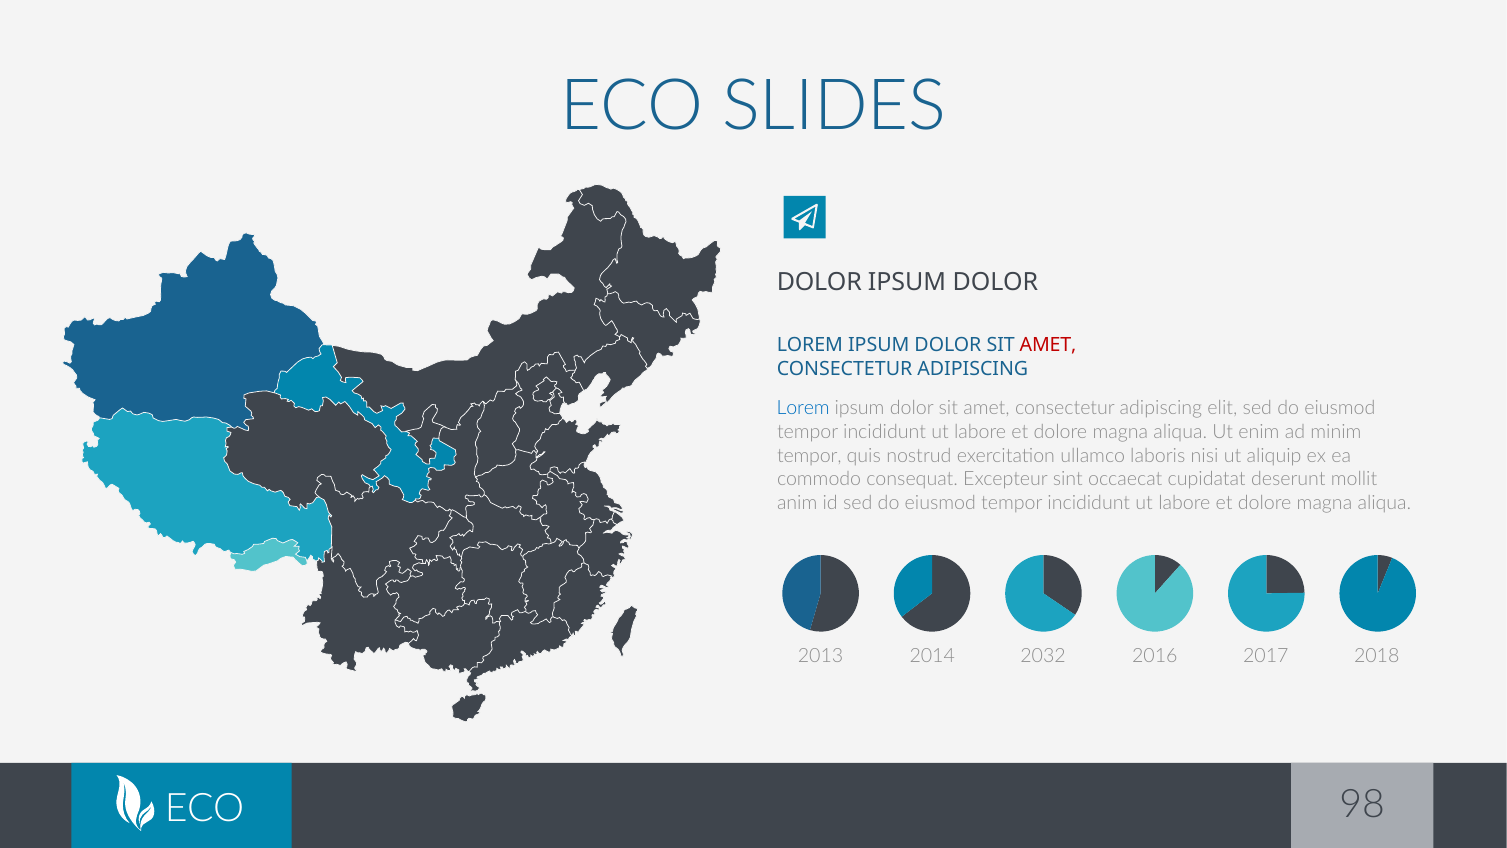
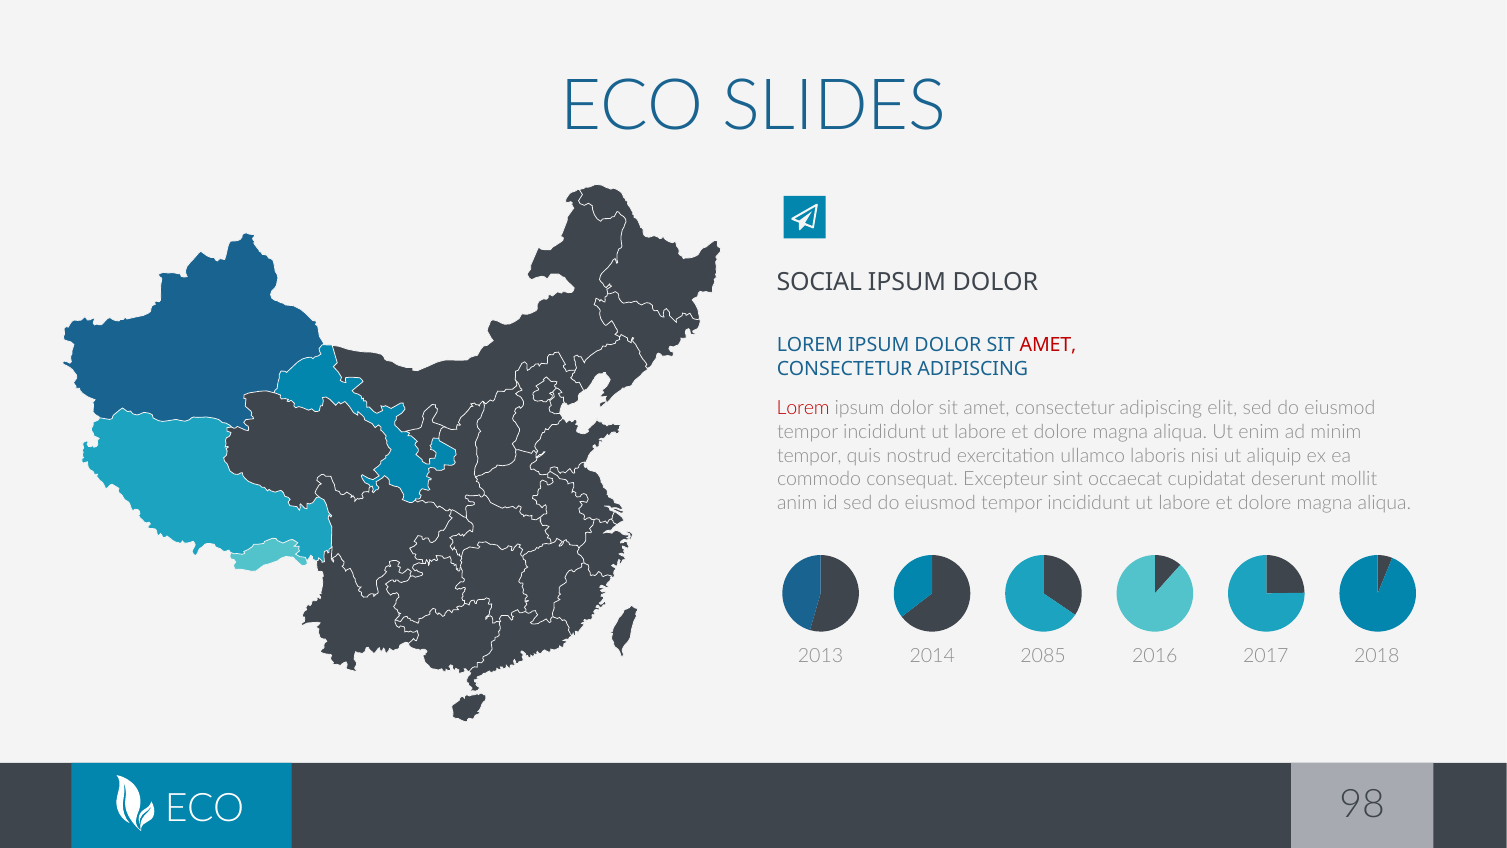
DOLOR at (819, 282): DOLOR -> SOCIAL
Lorem at (803, 408) colour: blue -> red
2032: 2032 -> 2085
